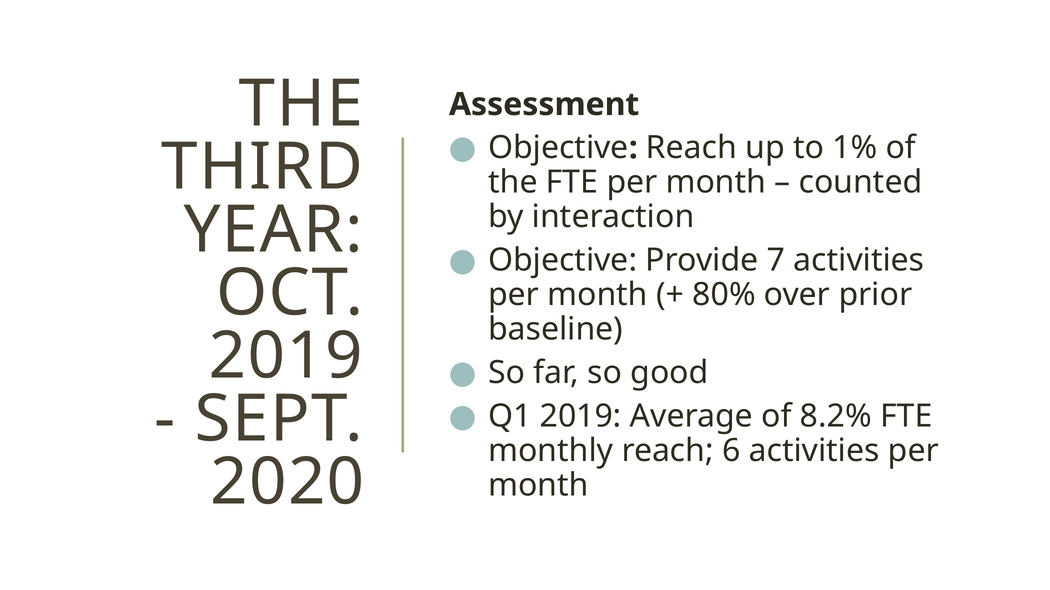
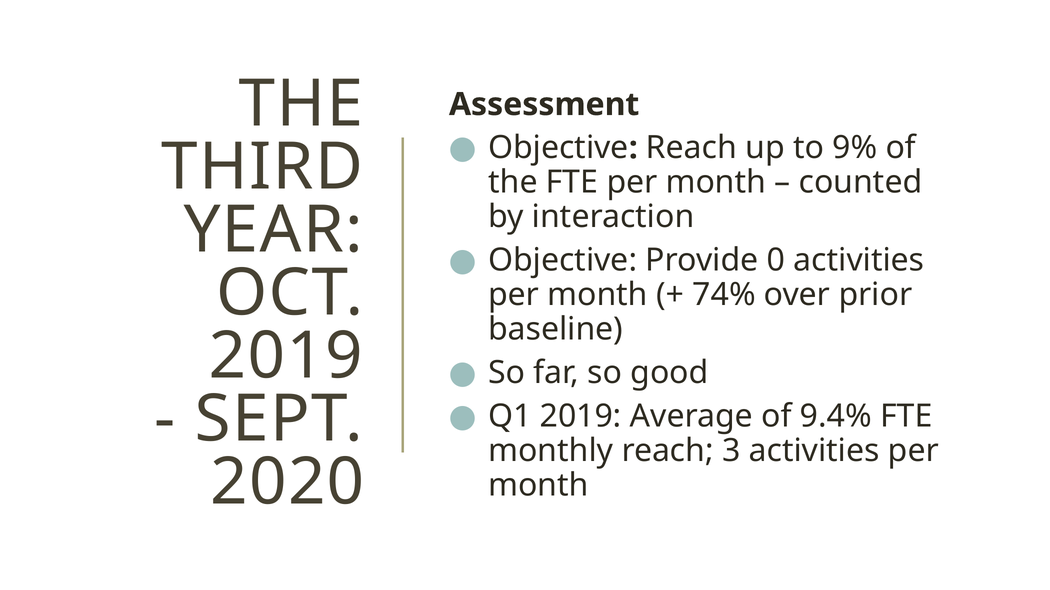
1%: 1% -> 9%
7: 7 -> 0
80%: 80% -> 74%
8.2%: 8.2% -> 9.4%
6: 6 -> 3
